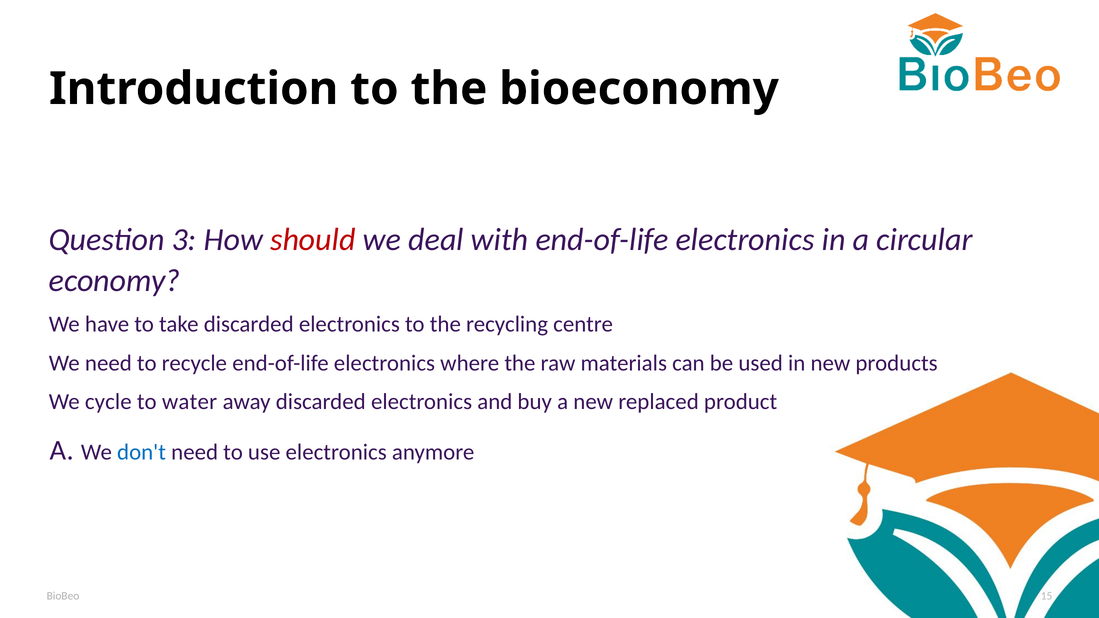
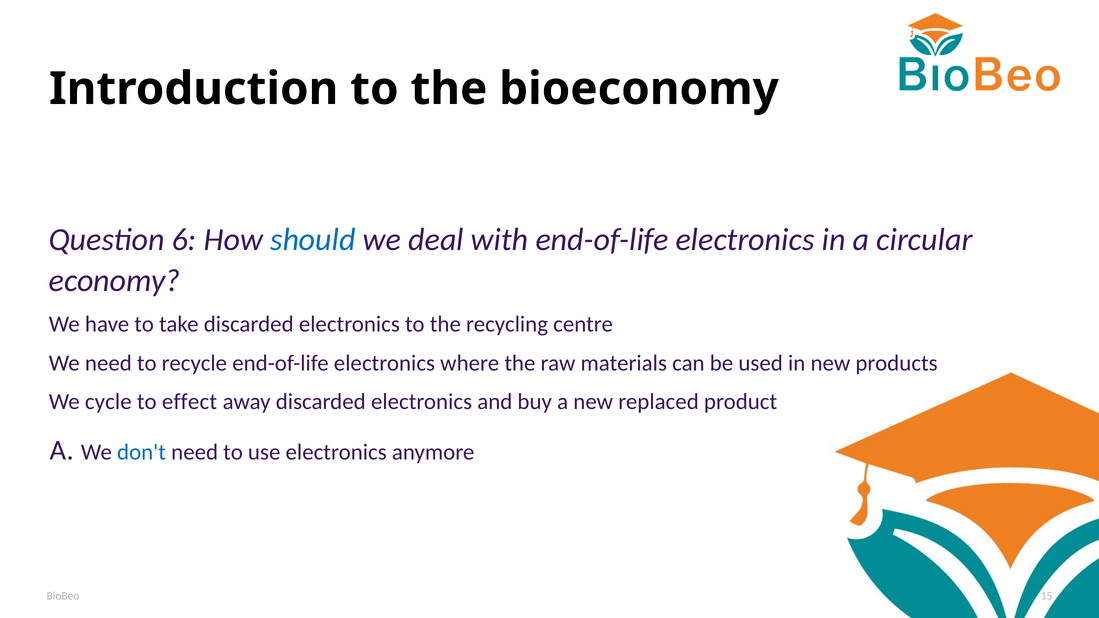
3: 3 -> 6
should colour: red -> blue
water: water -> effect
